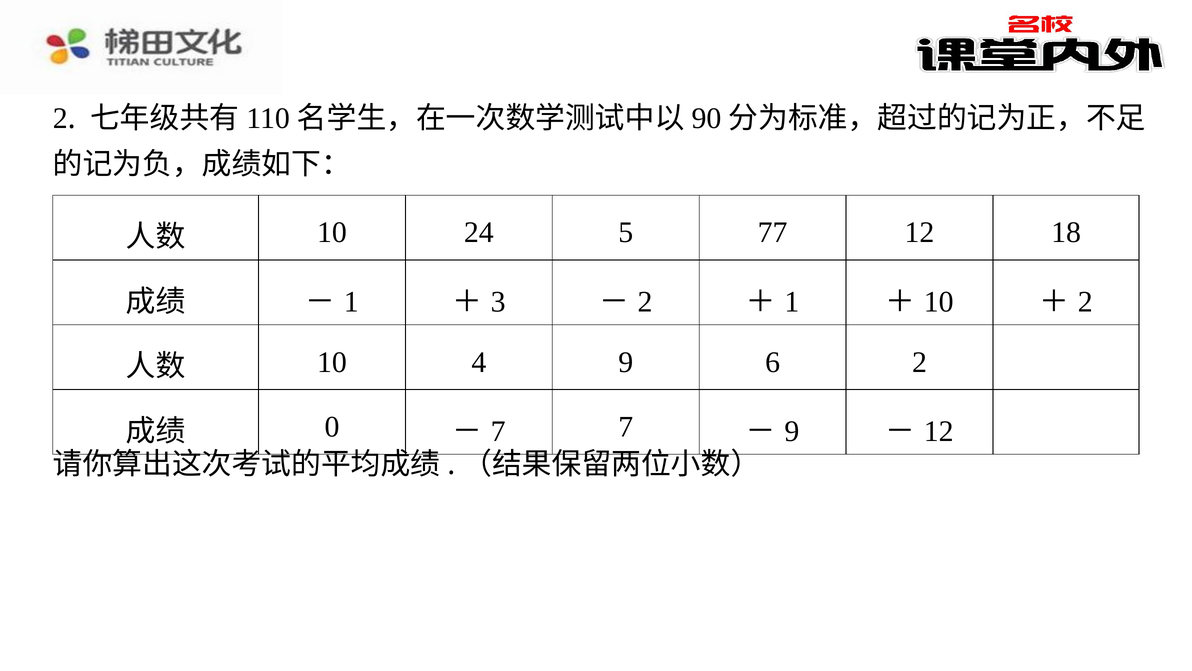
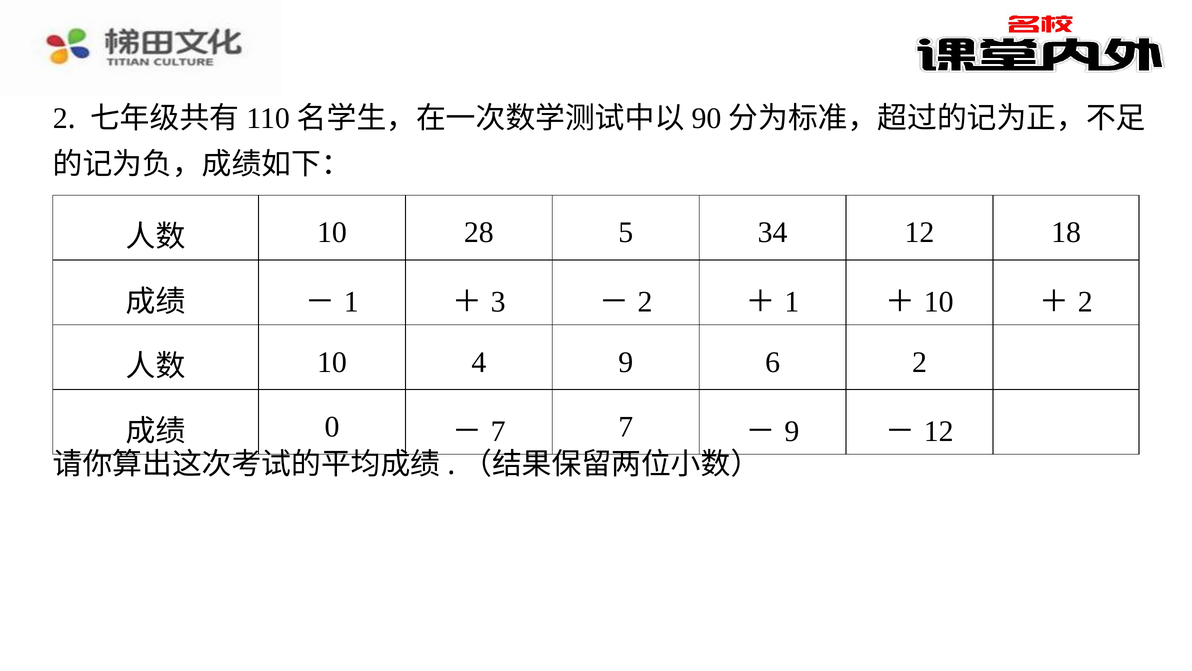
24: 24 -> 28
77: 77 -> 34
